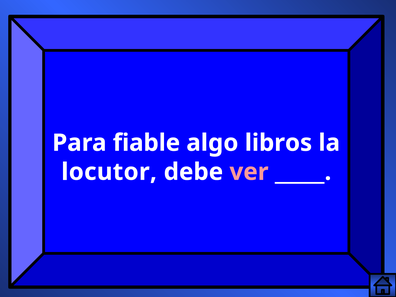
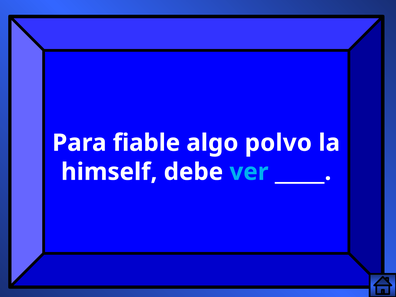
libros: libros -> polvo
locutor: locutor -> himself
ver colour: pink -> light blue
